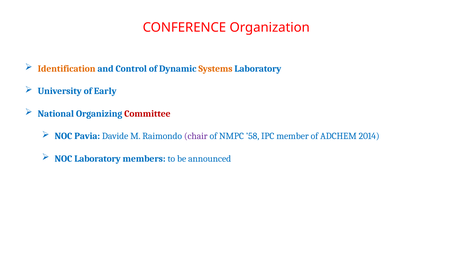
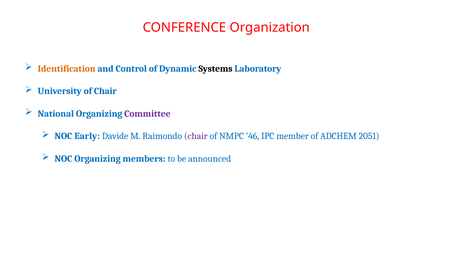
Systems colour: orange -> black
of Early: Early -> Chair
Committee colour: red -> purple
Pavia: Pavia -> Early
’58: ’58 -> ’46
2014: 2014 -> 2051
NOC Laboratory: Laboratory -> Organizing
